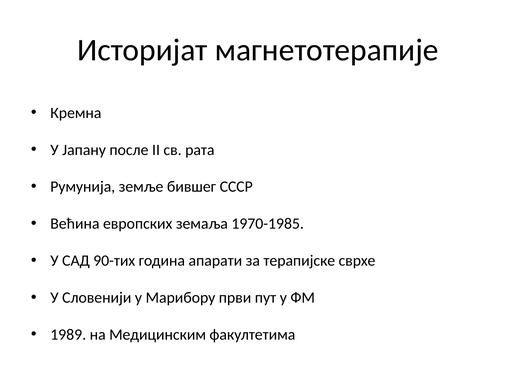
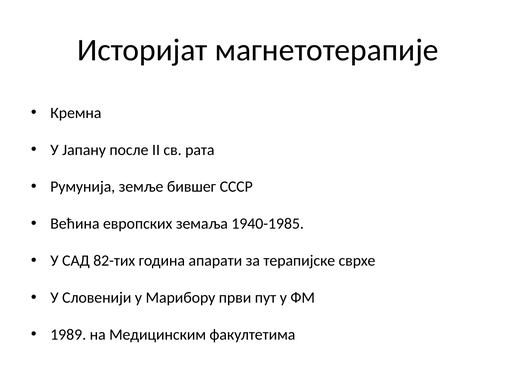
1970-1985: 1970-1985 -> 1940-1985
90-тих: 90-тих -> 82-тих
